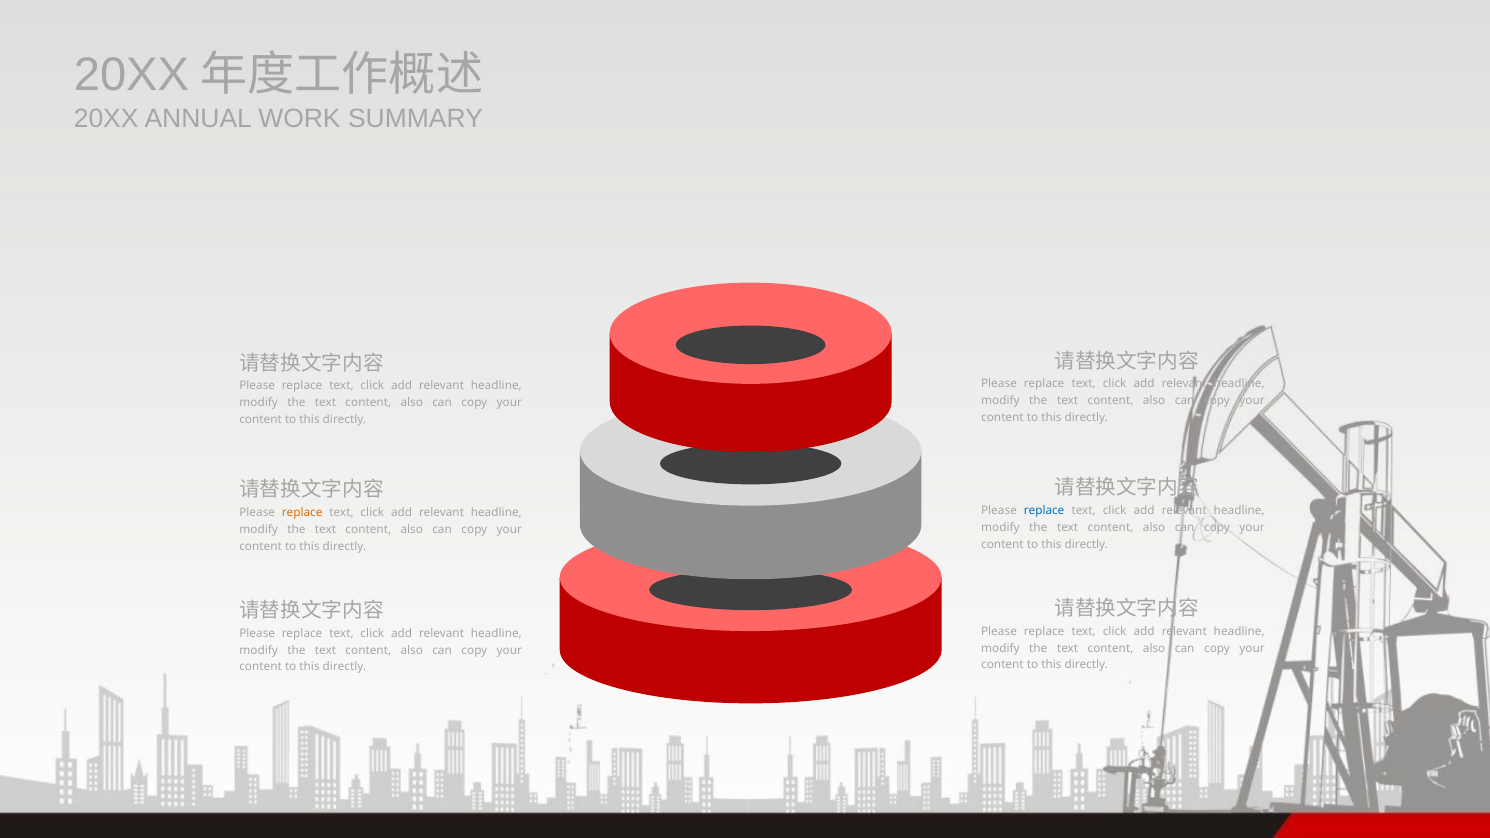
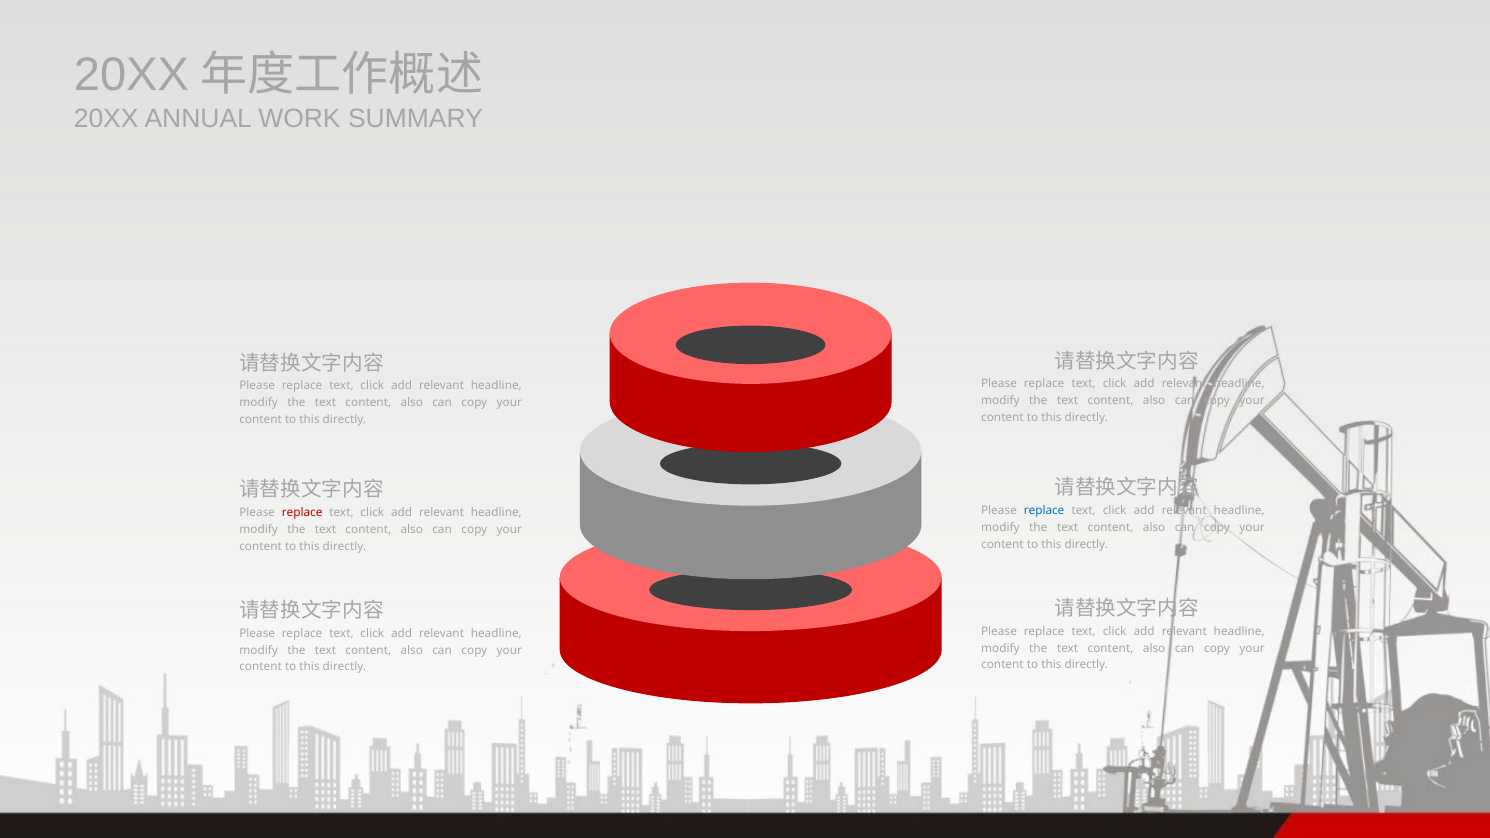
replace at (302, 513) colour: orange -> red
